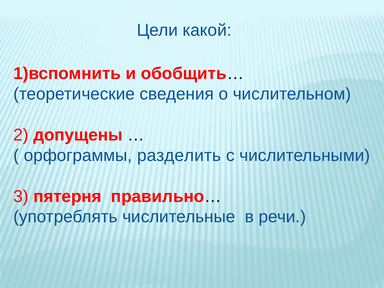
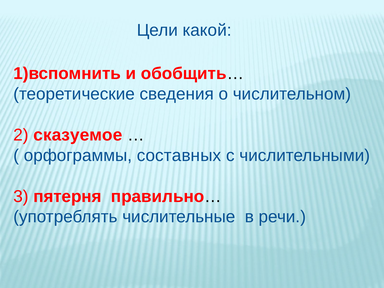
допущены: допущены -> сказуемое
разделить: разделить -> составных
